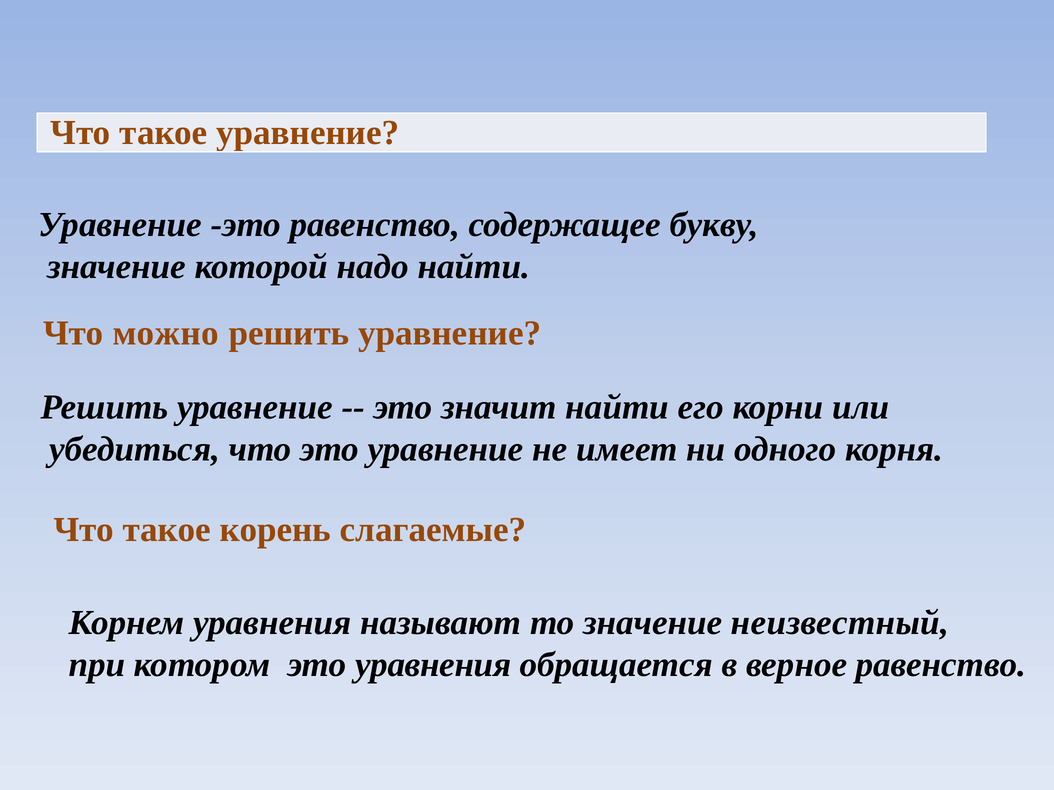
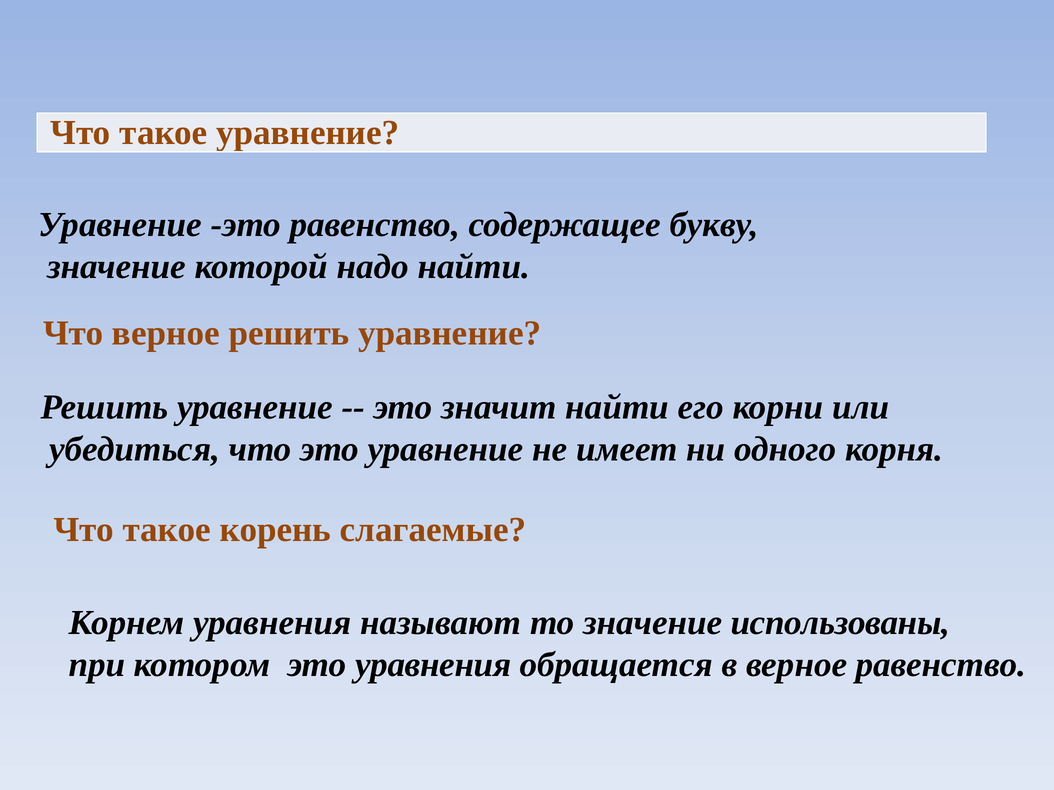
Что можно: можно -> верное
неизвестный: неизвестный -> использованы
